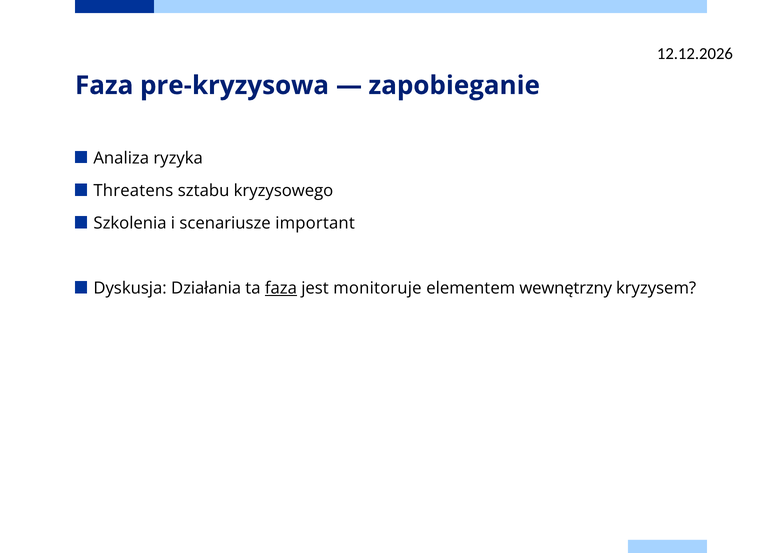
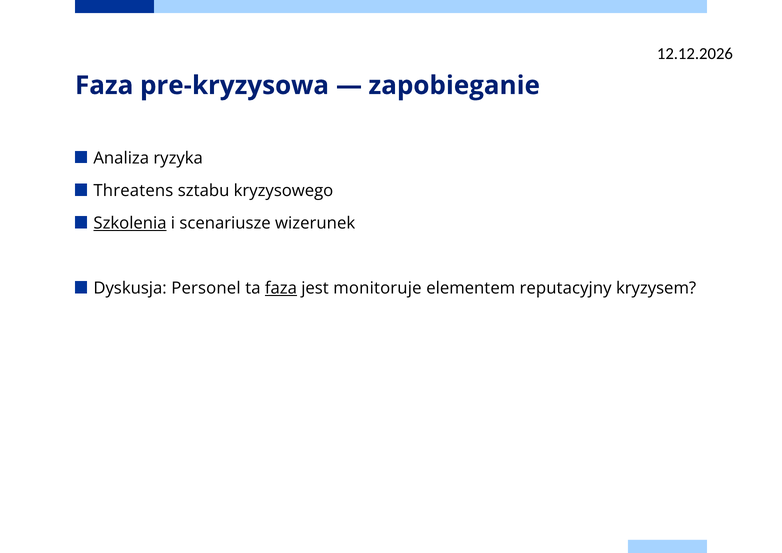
Szkolenia underline: none -> present
important: important -> wizerunek
Działania: Działania -> Personel
wewnętrzny: wewnętrzny -> reputacyjny
